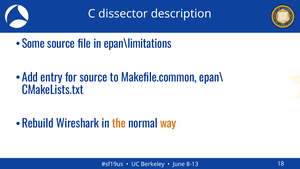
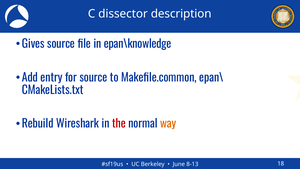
Some: Some -> Gives
epan\limitations: epan\limitations -> epan\knowledge
the colour: orange -> red
